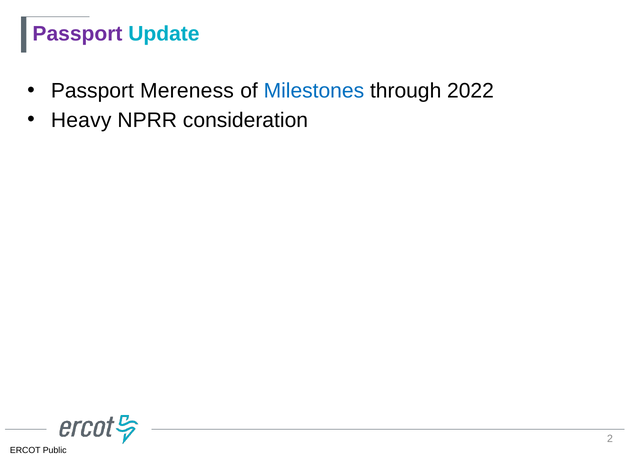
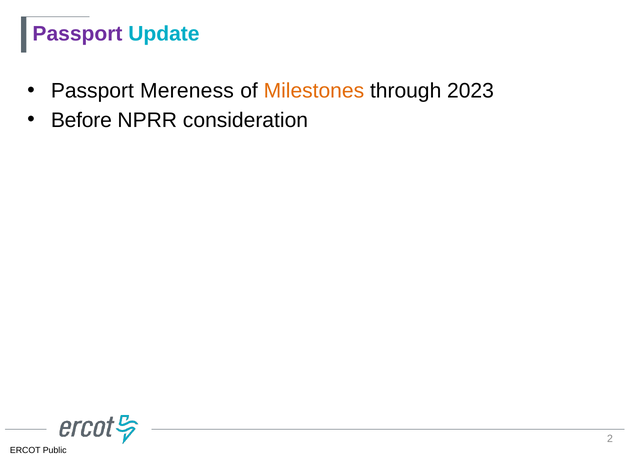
Milestones colour: blue -> orange
2022: 2022 -> 2023
Heavy: Heavy -> Before
